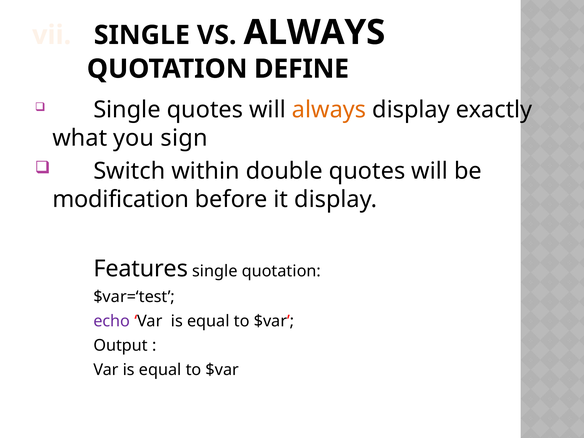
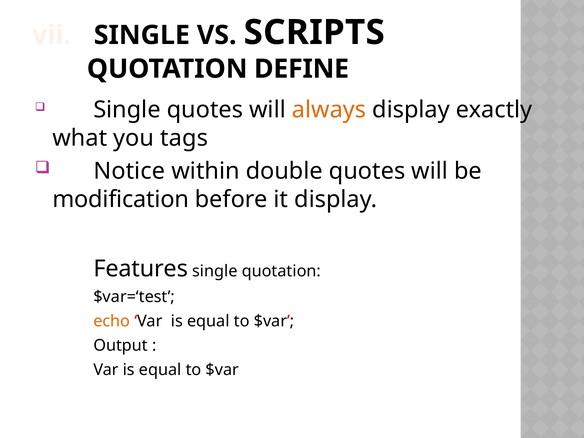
VS ALWAYS: ALWAYS -> SCRIPTS
sign: sign -> tags
Switch: Switch -> Notice
echo colour: purple -> orange
